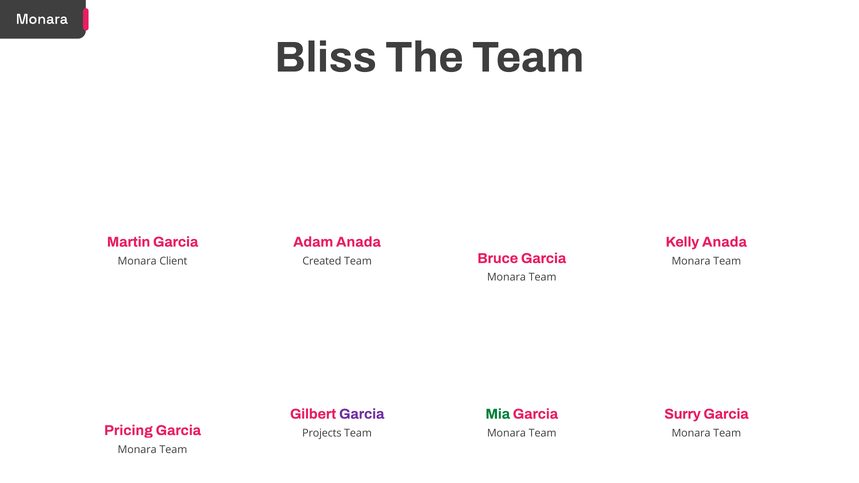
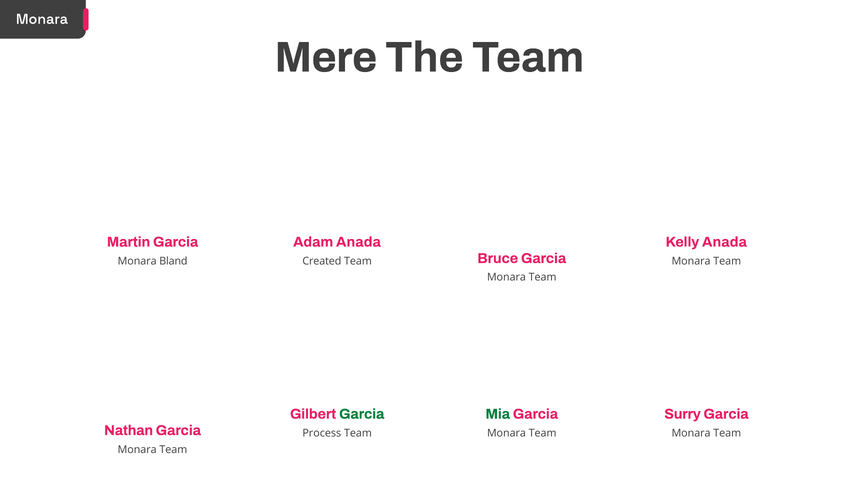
Bliss: Bliss -> Mere
Client: Client -> Bland
Garcia at (362, 414) colour: purple -> green
Pricing: Pricing -> Nathan
Projects: Projects -> Process
